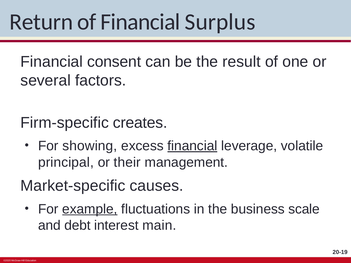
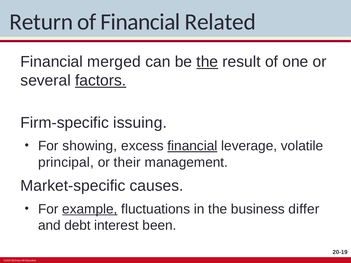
Surplus: Surplus -> Related
consent: consent -> merged
the at (207, 62) underline: none -> present
factors underline: none -> present
creates: creates -> issuing
scale: scale -> differ
main: main -> been
